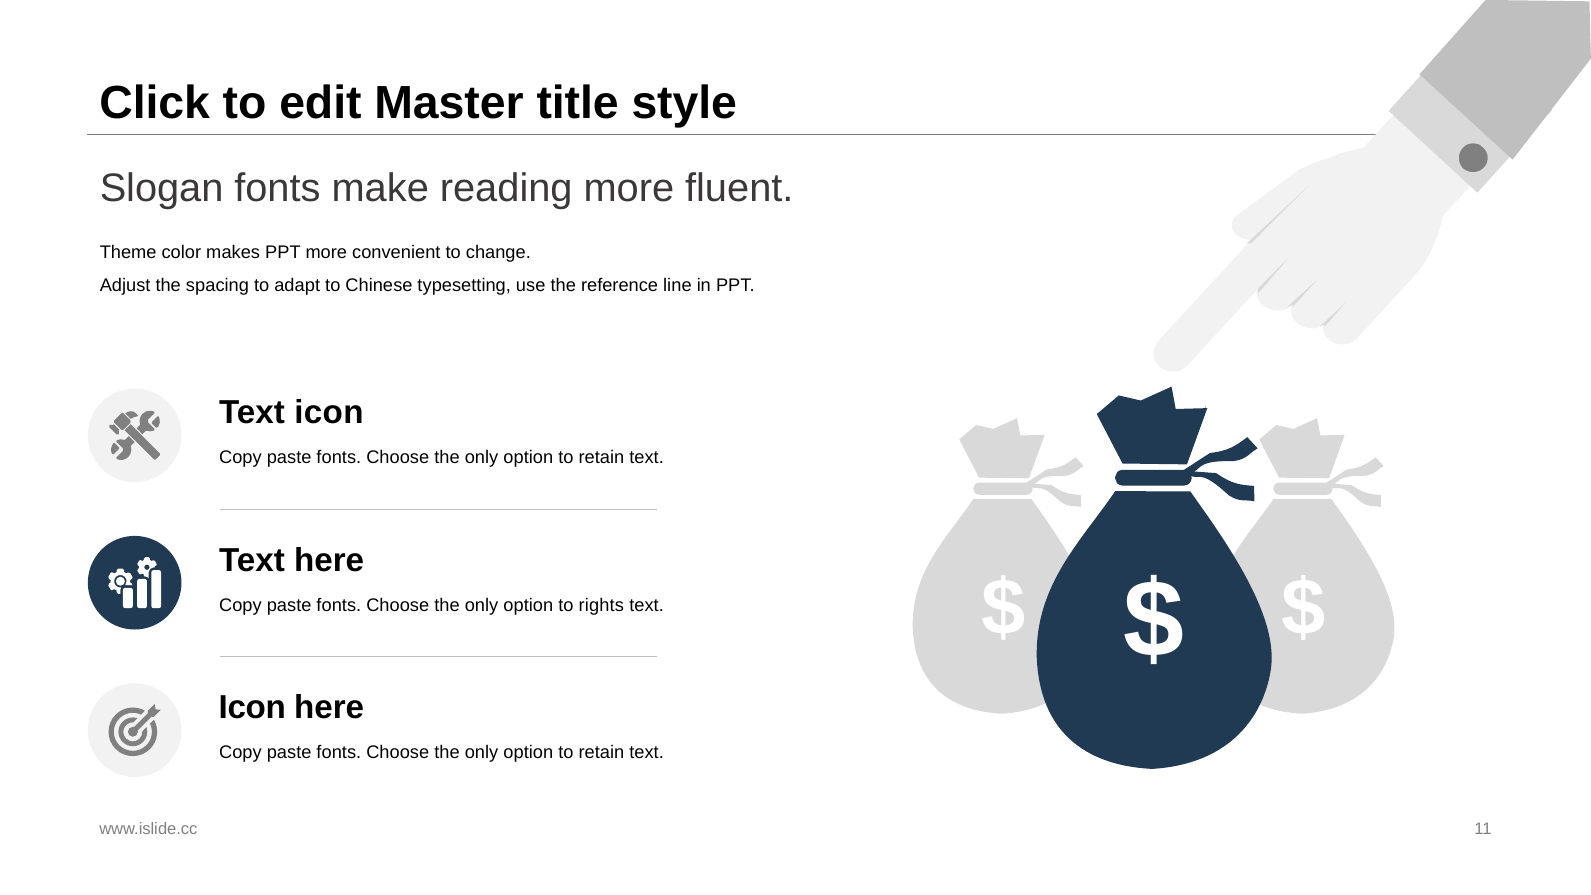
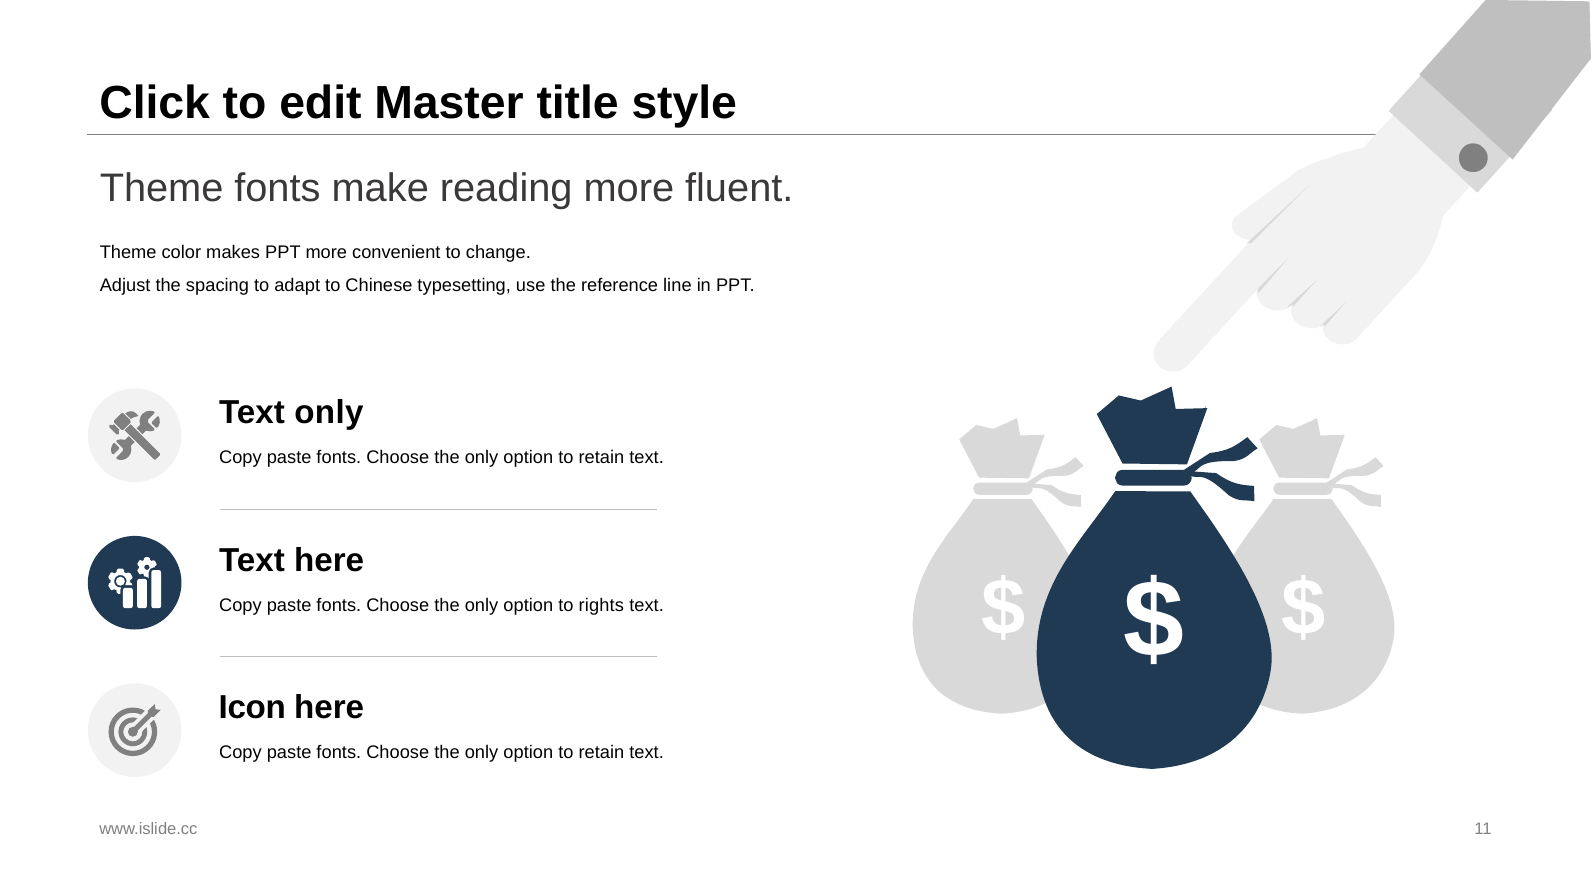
Slogan at (162, 188): Slogan -> Theme
icon at (329, 413): icon -> only
